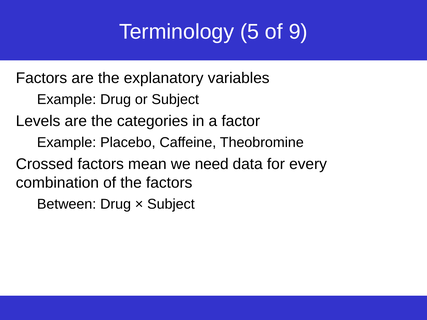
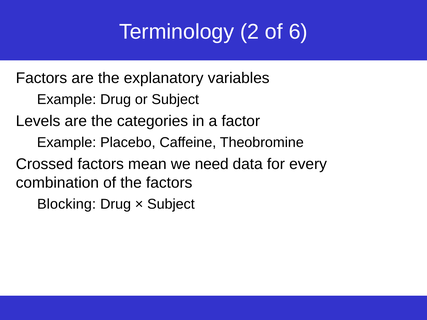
5: 5 -> 2
9: 9 -> 6
Between: Between -> Blocking
